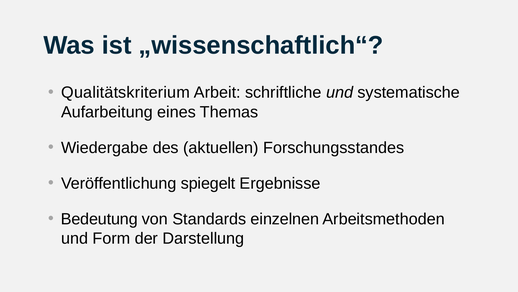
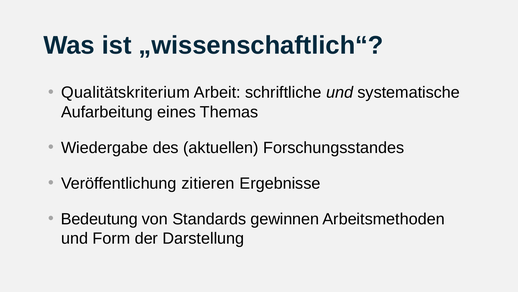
spiegelt: spiegelt -> zitieren
einzelnen: einzelnen -> gewinnen
